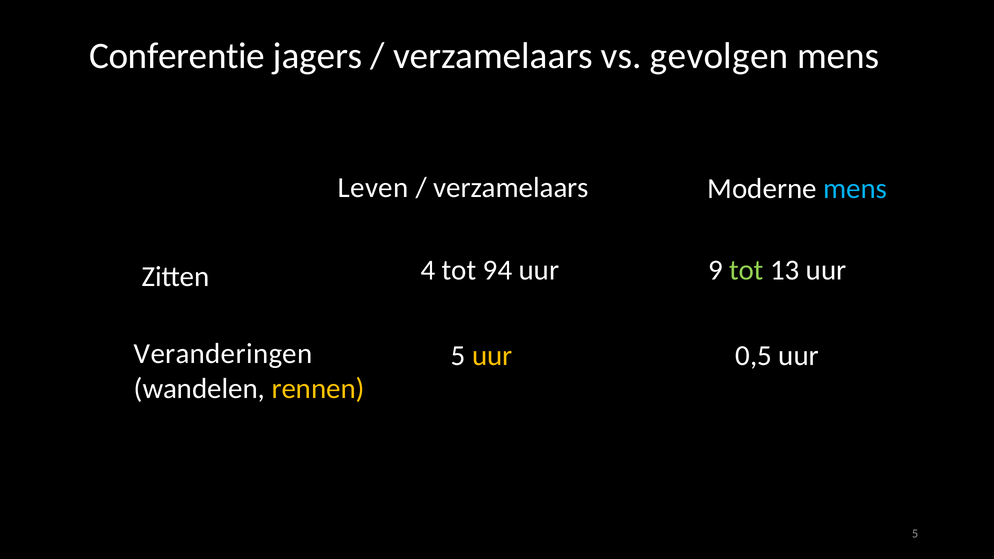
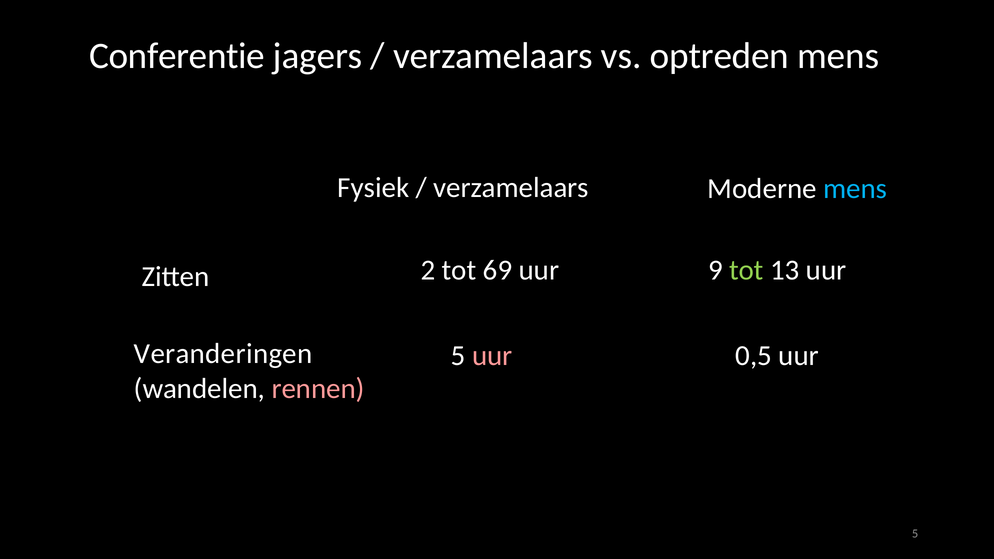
gevolgen: gevolgen -> optreden
Leven: Leven -> Fysiek
4: 4 -> 2
94: 94 -> 69
uur at (492, 356) colour: yellow -> pink
rennen colour: yellow -> pink
